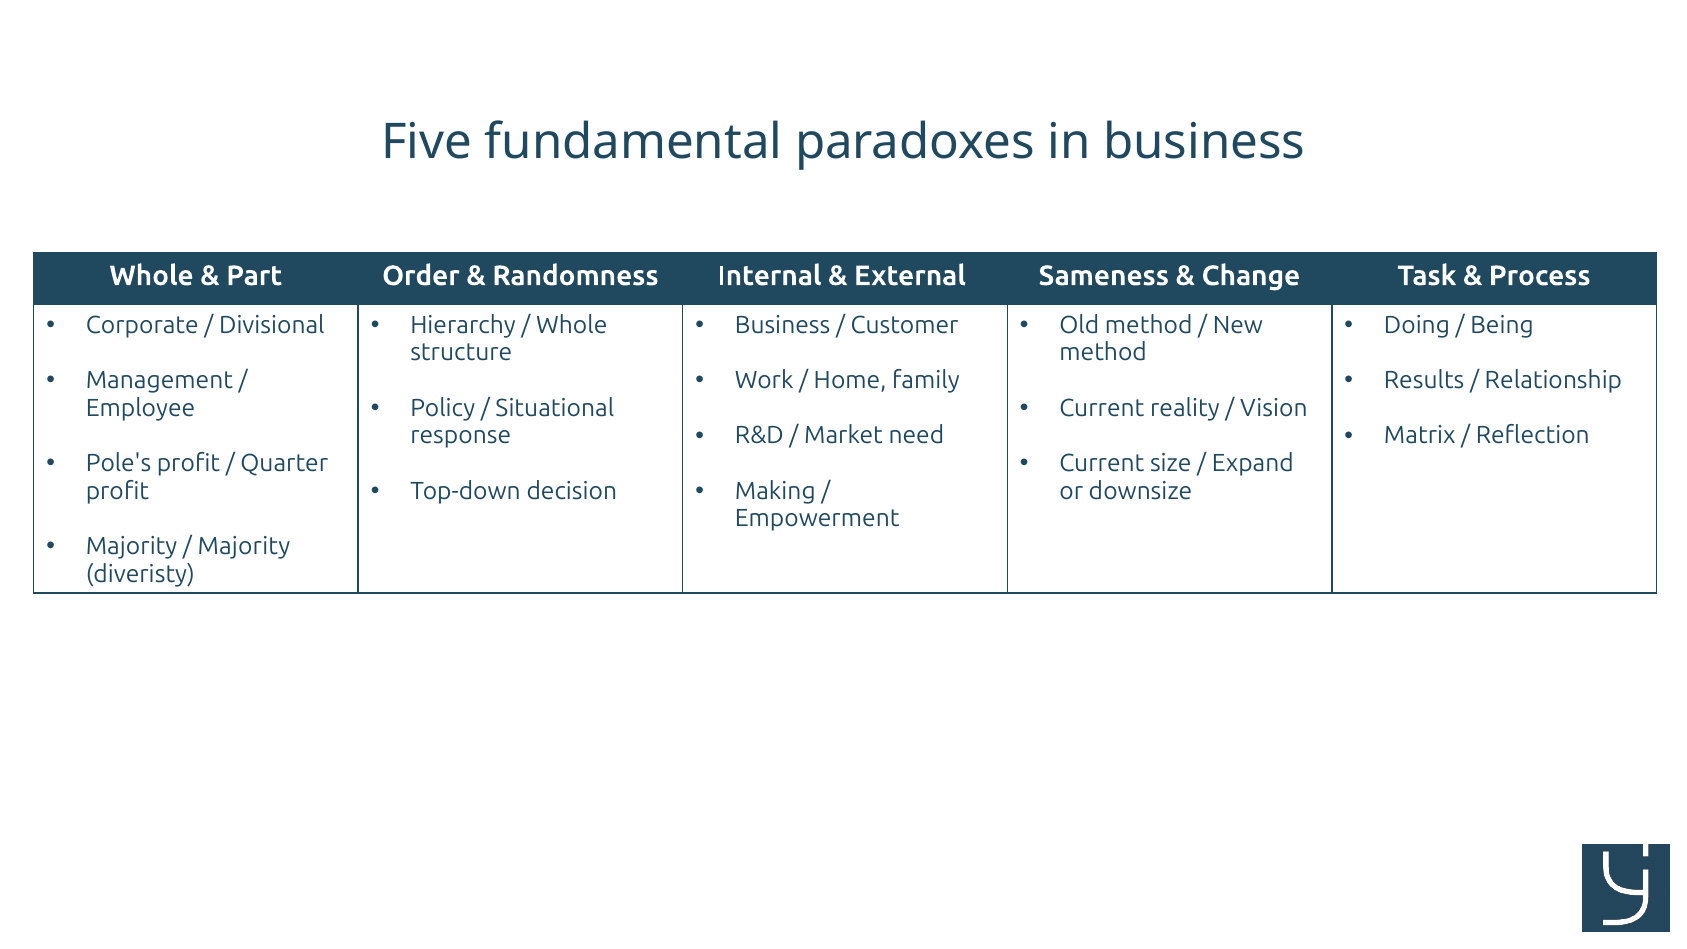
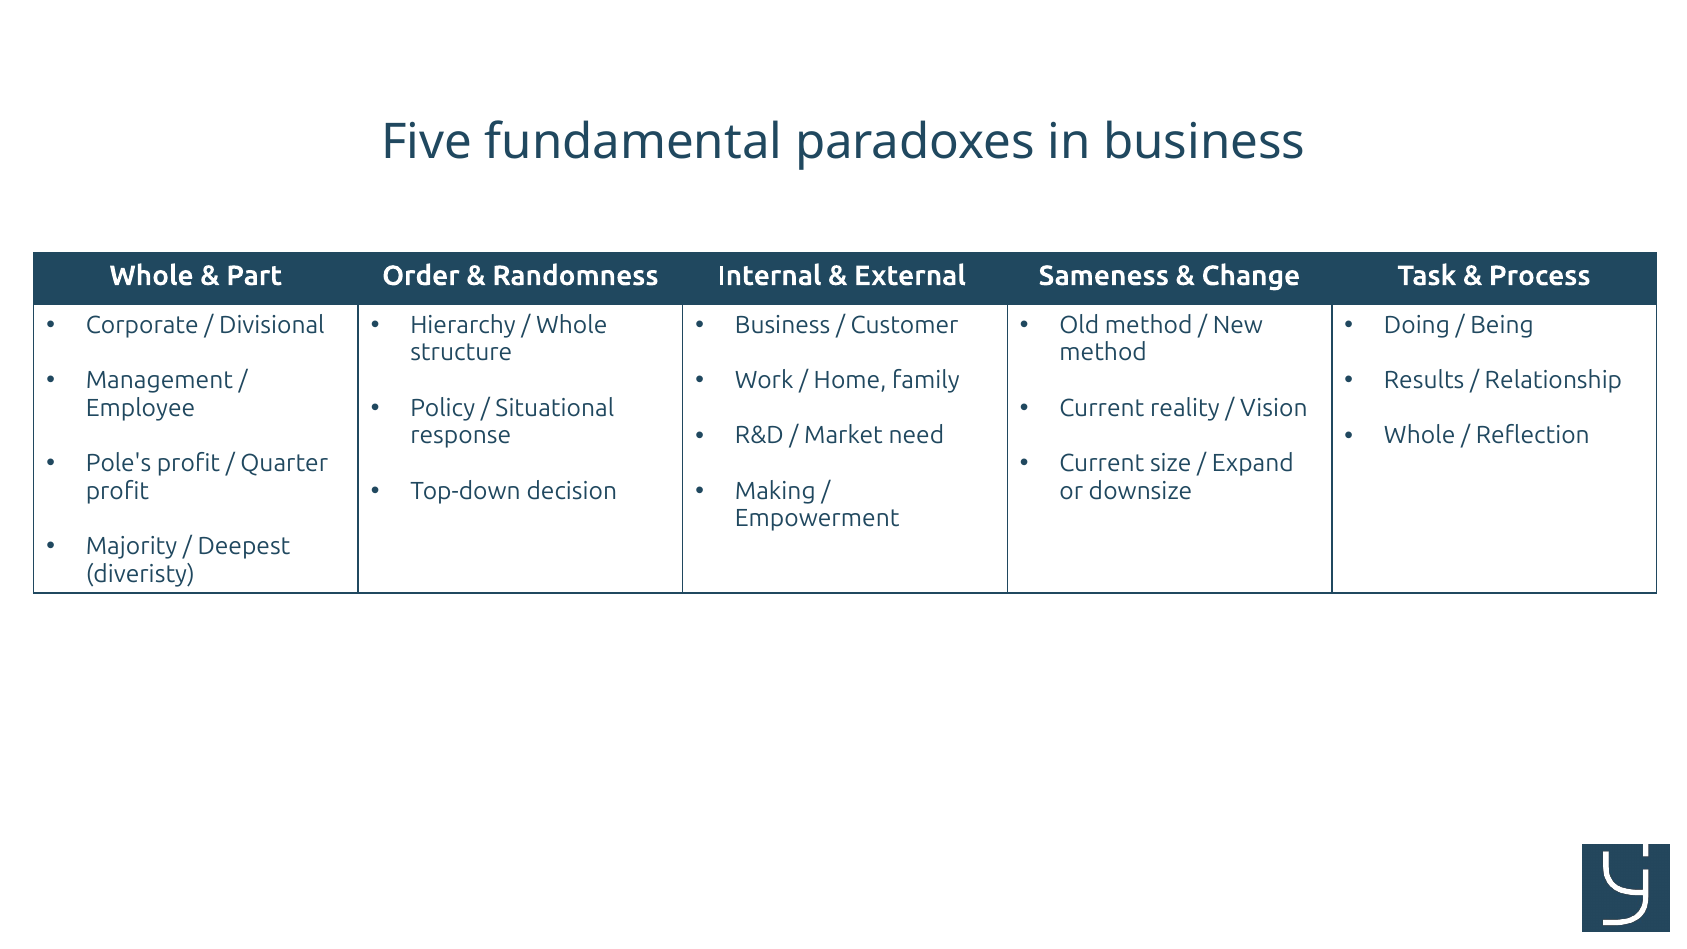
Matrix at (1420, 436): Matrix -> Whole
Majority at (244, 546): Majority -> Deepest
